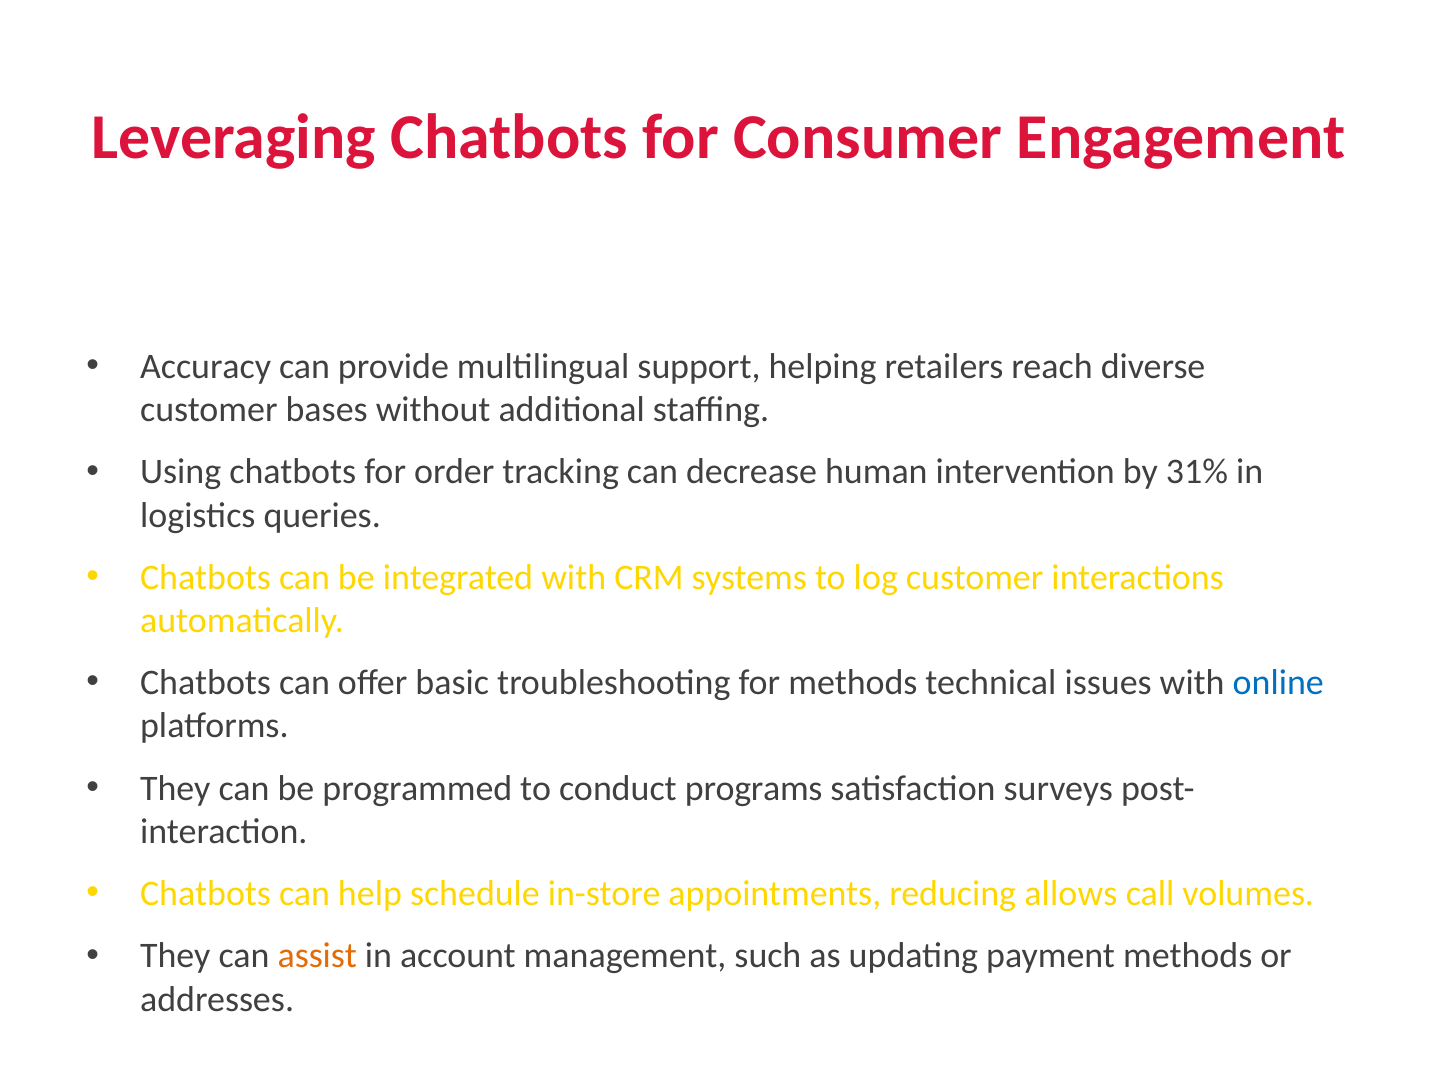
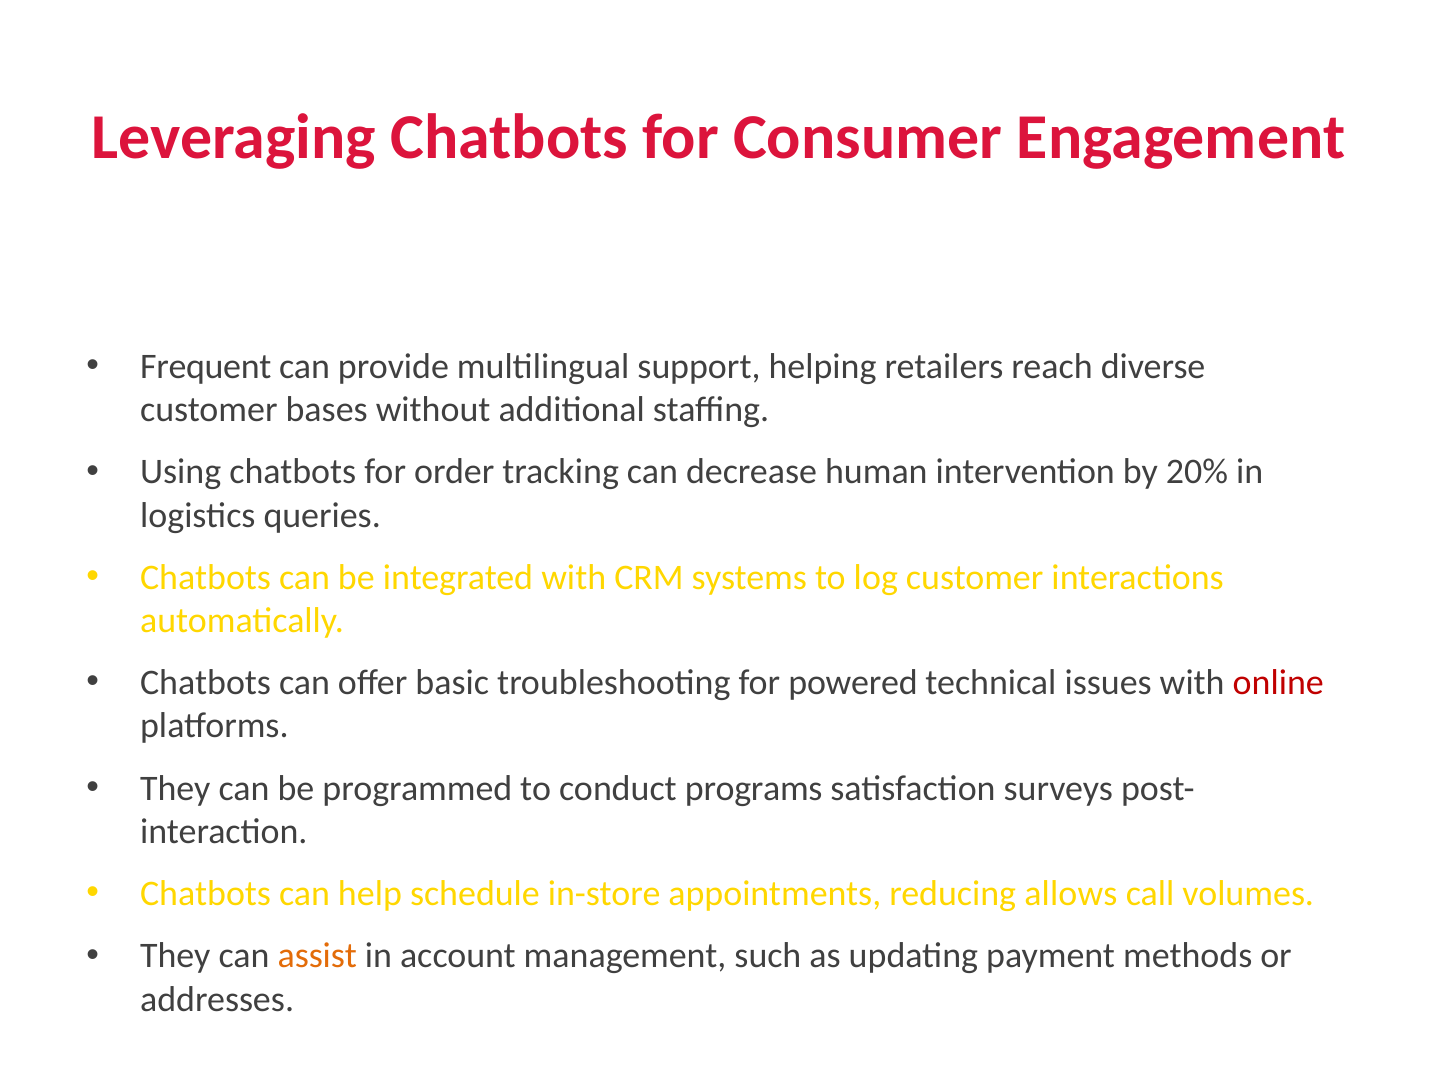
Accuracy: Accuracy -> Frequent
31%: 31% -> 20%
for methods: methods -> powered
online colour: blue -> red
